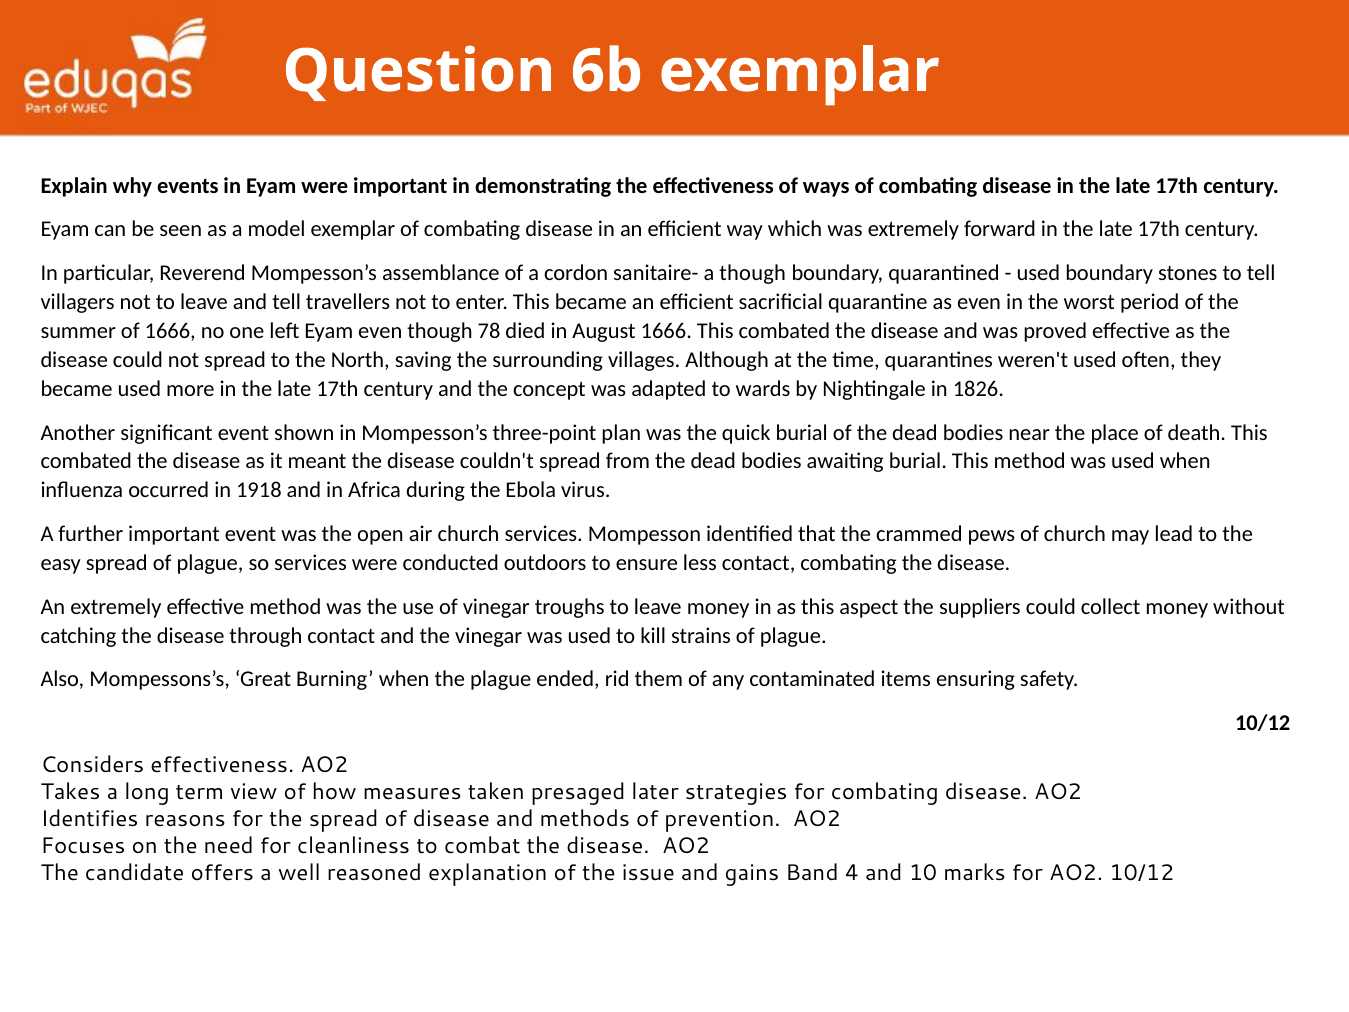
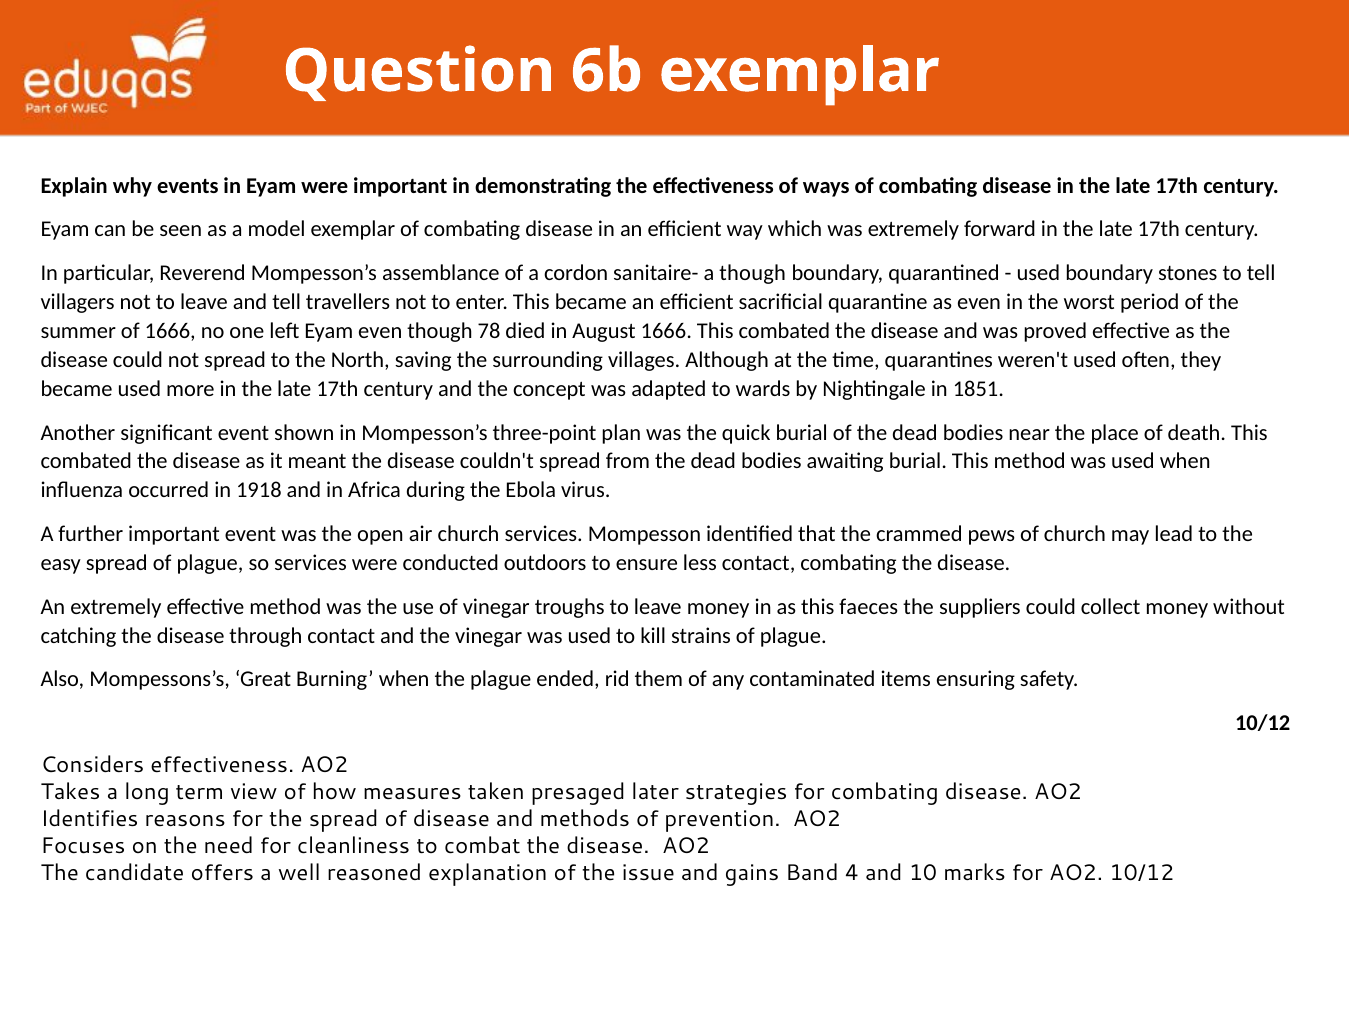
1826: 1826 -> 1851
aspect: aspect -> faeces
